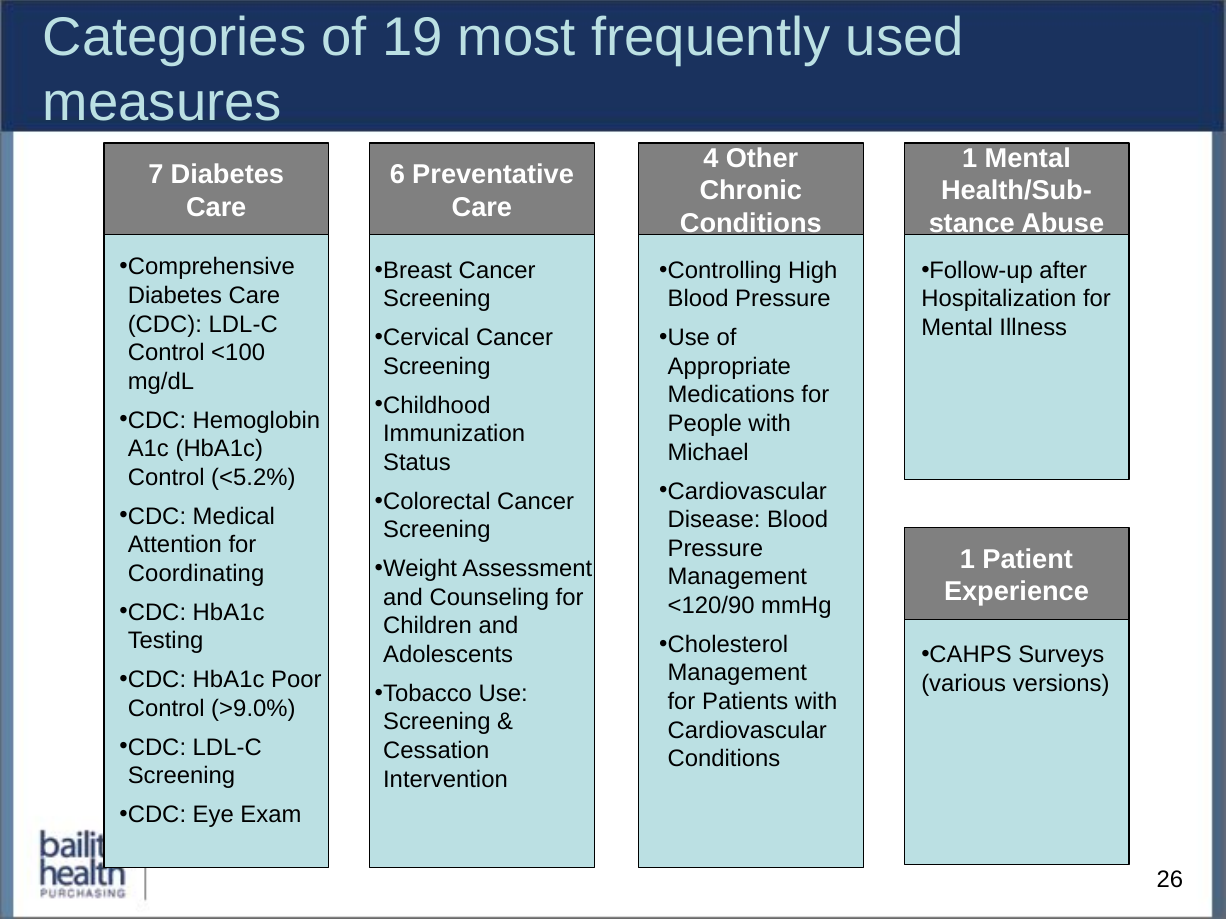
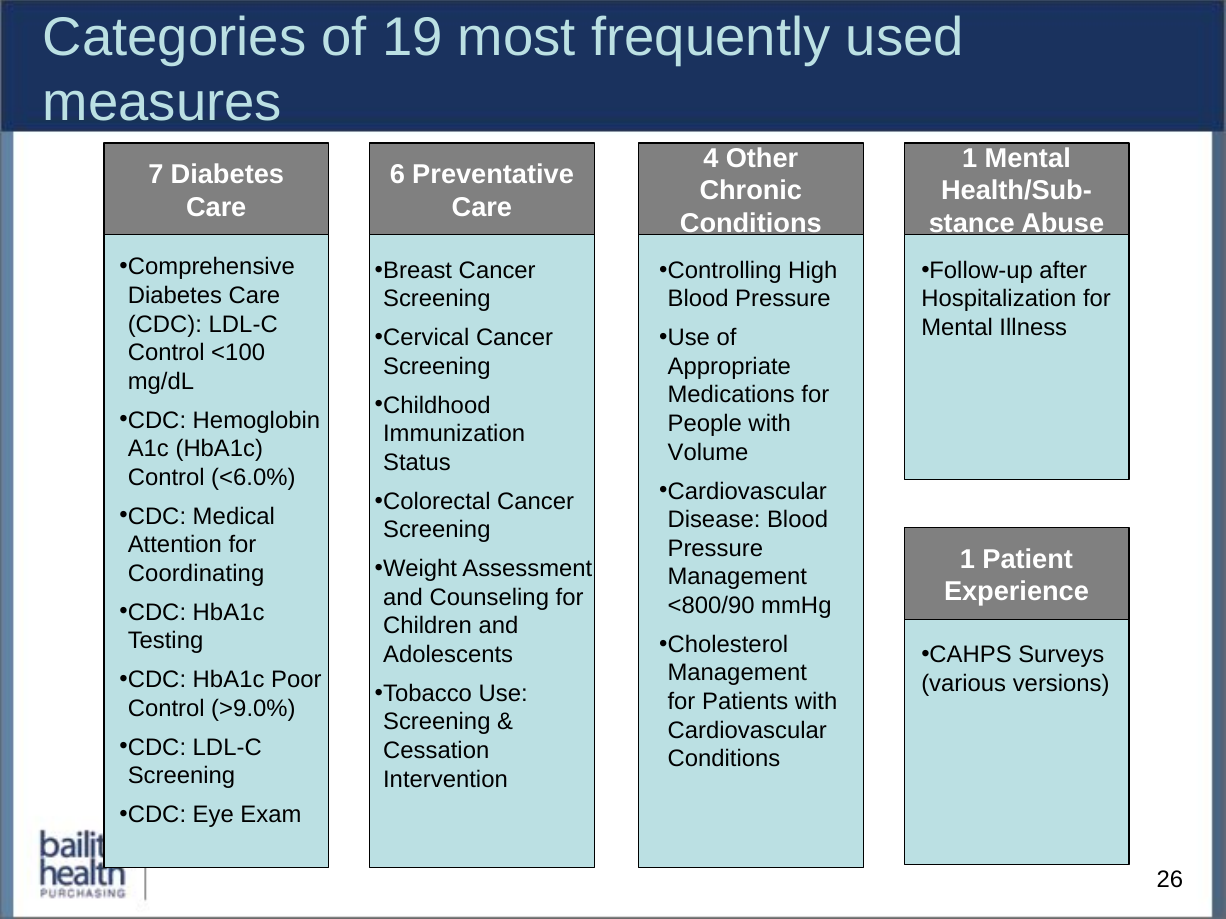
Michael: Michael -> Volume
<5.2%: <5.2% -> <6.0%
<120/90: <120/90 -> <800/90
